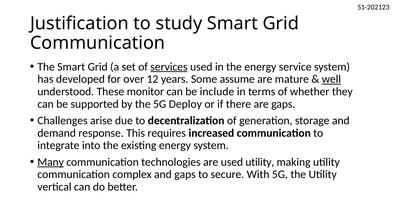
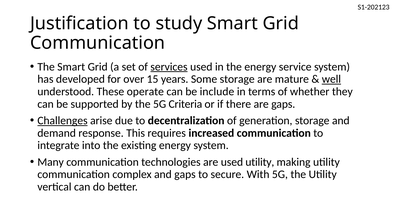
12: 12 -> 15
Some assume: assume -> storage
monitor: monitor -> operate
Deploy: Deploy -> Criteria
Challenges underline: none -> present
Many underline: present -> none
